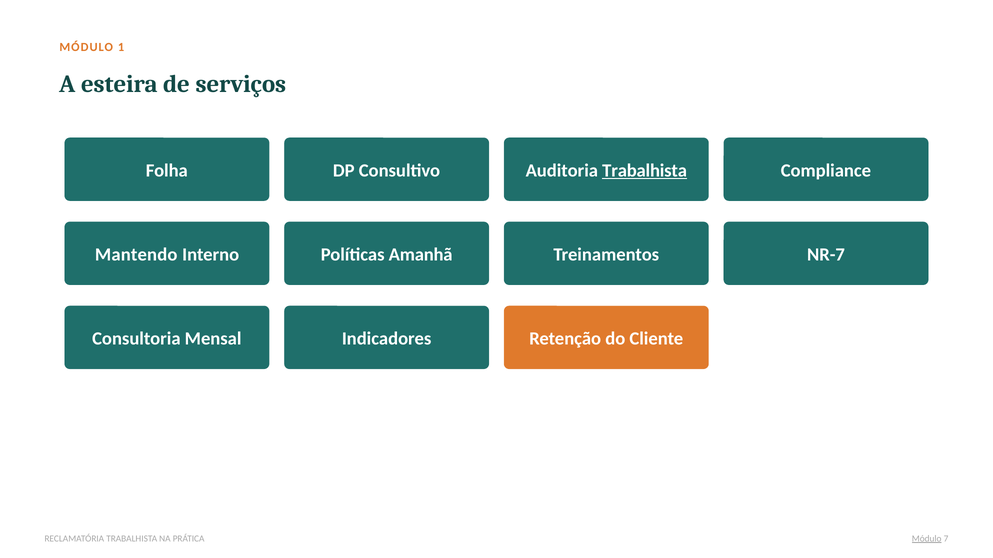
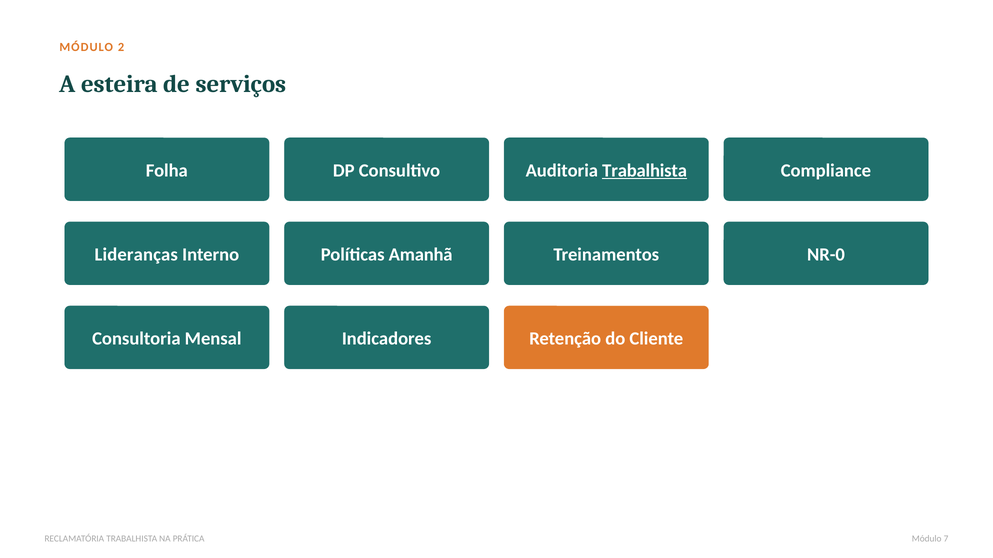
1: 1 -> 2
Mantendo: Mantendo -> Lideranças
NR-7: NR-7 -> NR-0
Módulo at (927, 539) underline: present -> none
